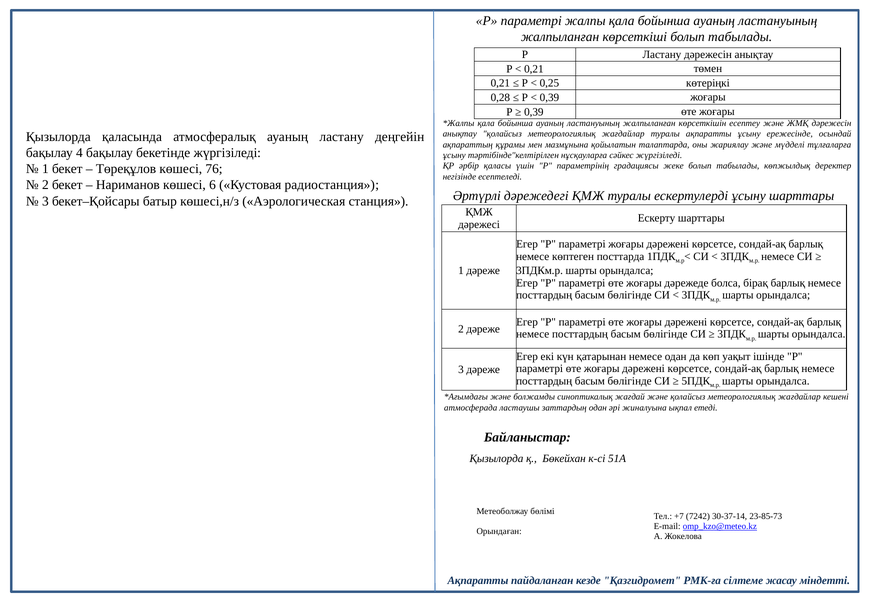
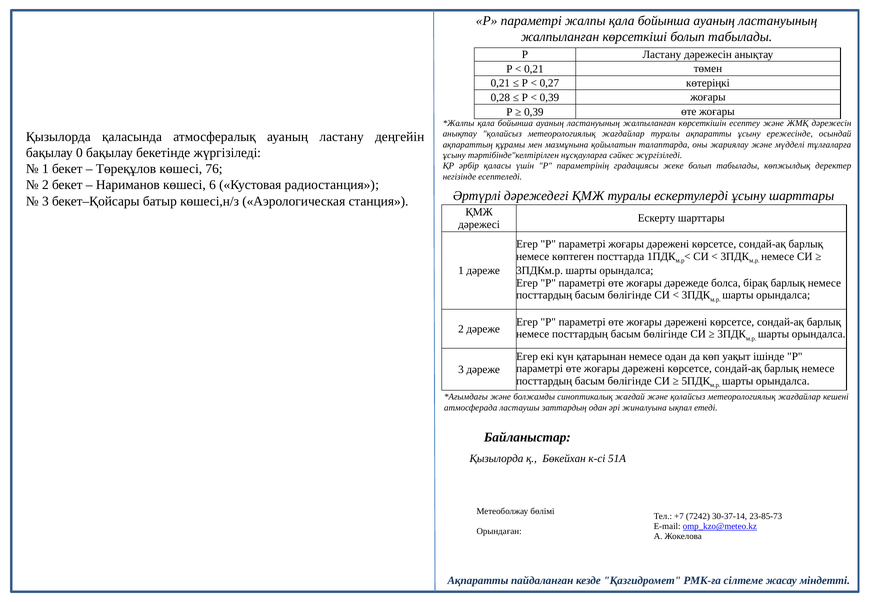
0,25: 0,25 -> 0,27
4: 4 -> 0
